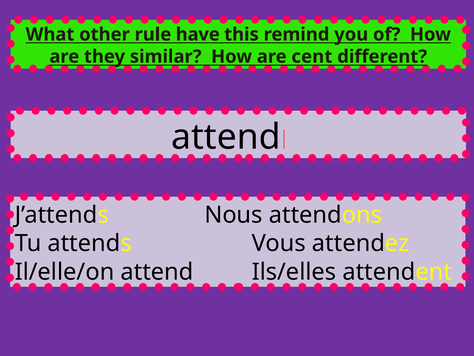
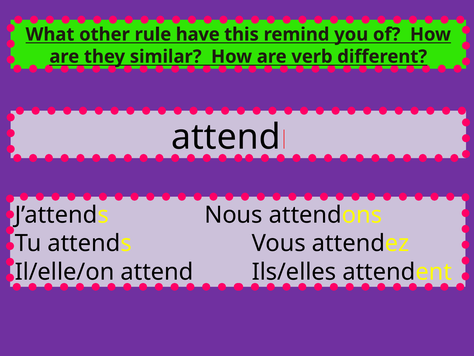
cent: cent -> verb
